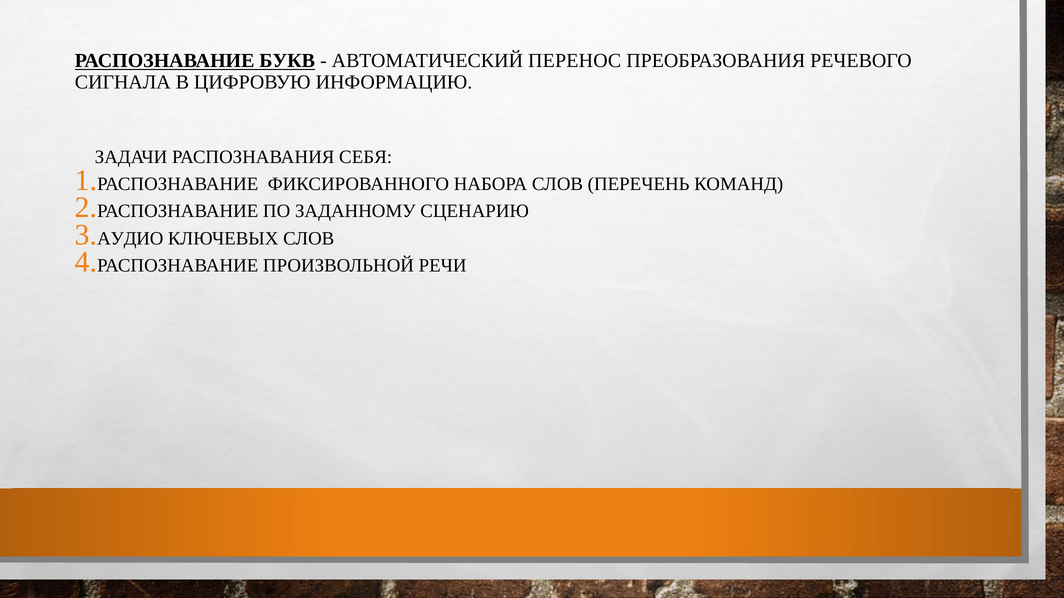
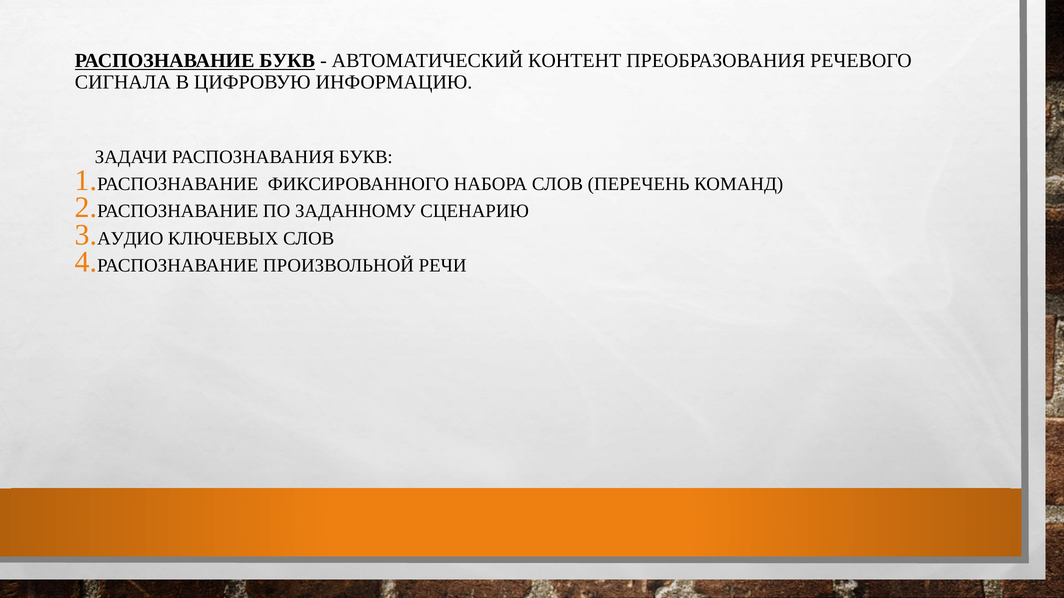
ПЕРЕНОС: ПЕРЕНОС -> КОНТЕНТ
РАСПОЗНАВАНИЯ СЕБЯ: СЕБЯ -> БУКВ
